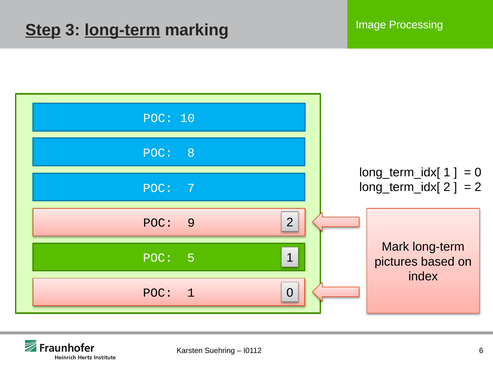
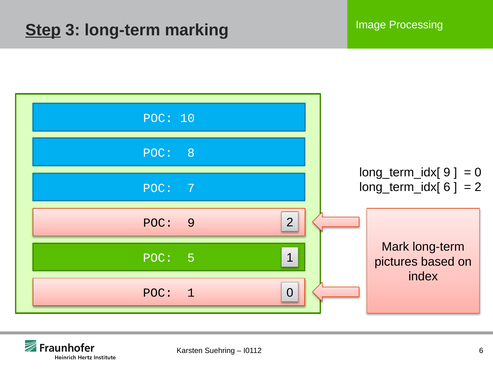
long-term at (122, 30) underline: present -> none
long_term_idx[ 1: 1 -> 9
long_term_idx[ 2: 2 -> 6
